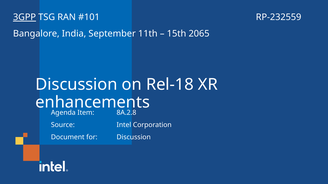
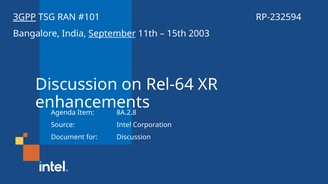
RP-232559: RP-232559 -> RP-232594
September underline: none -> present
2065: 2065 -> 2003
Rel-18: Rel-18 -> Rel-64
